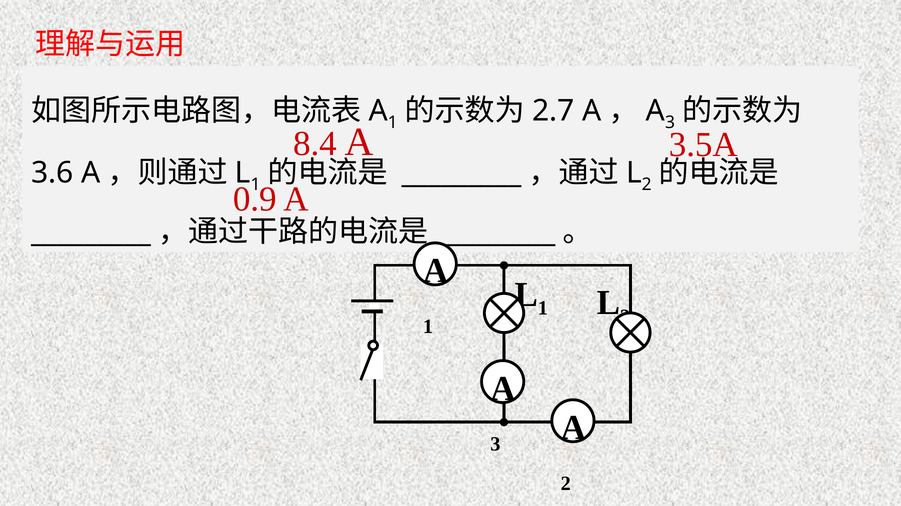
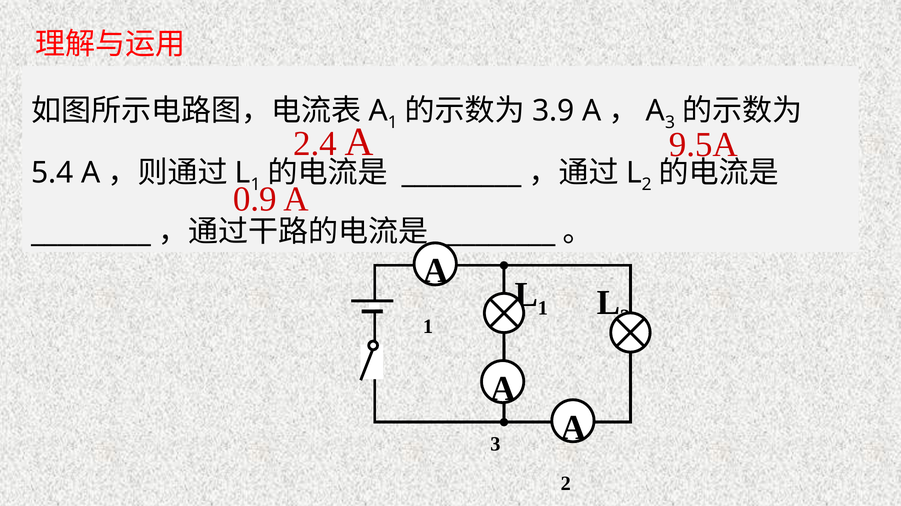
2.7: 2.7 -> 3.9
8.4: 8.4 -> 2.4
3.5A: 3.5A -> 9.5A
3.6: 3.6 -> 5.4
